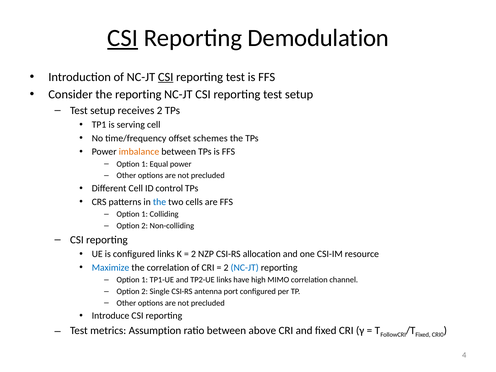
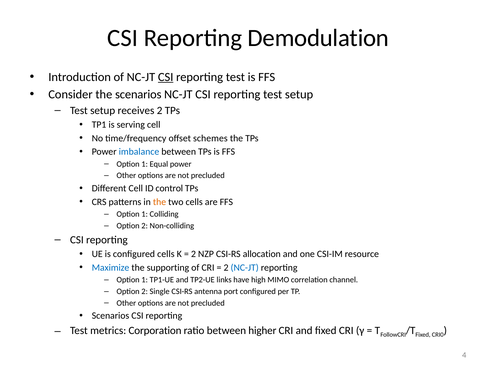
CSI at (123, 38) underline: present -> none
the reporting: reporting -> scenarios
imbalance colour: orange -> blue
the at (160, 202) colour: blue -> orange
configured links: links -> cells
the correlation: correlation -> supporting
Introduce at (111, 316): Introduce -> Scenarios
Assumption: Assumption -> Corporation
above: above -> higher
